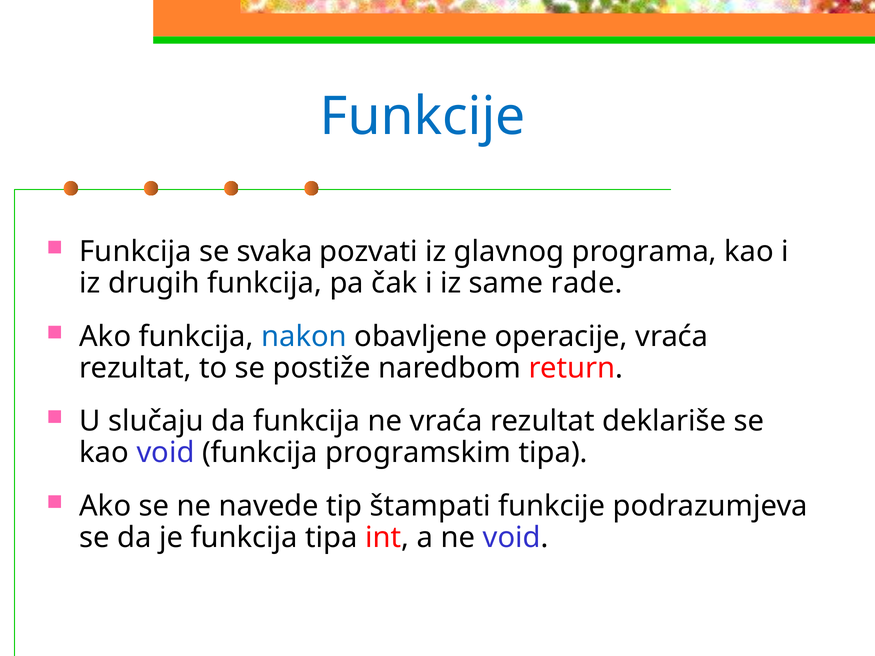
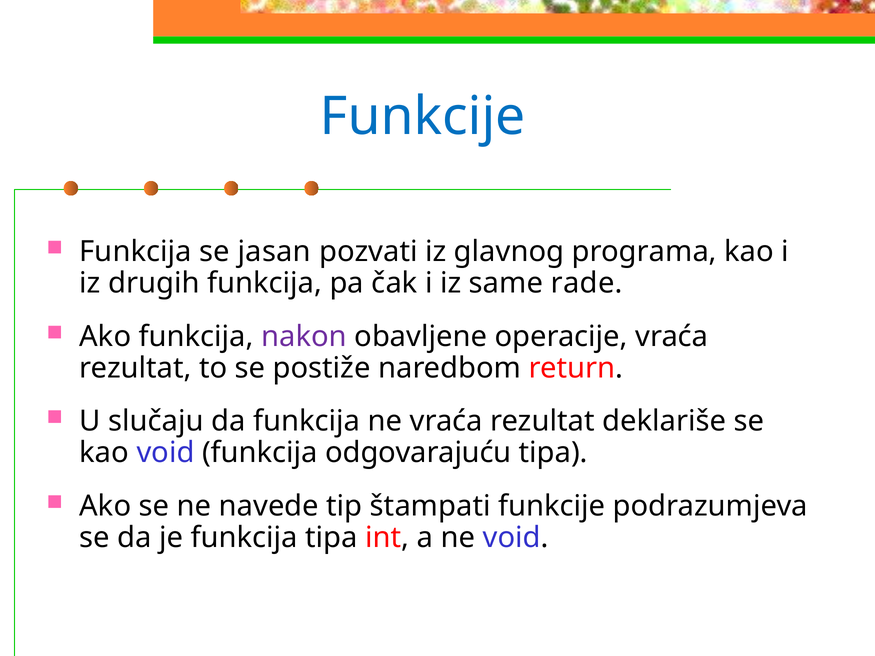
svaka: svaka -> jasan
nakon colour: blue -> purple
programskim: programskim -> odgovarajuću
